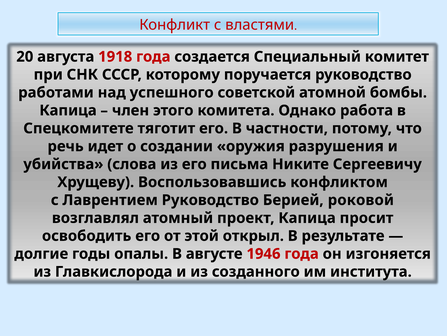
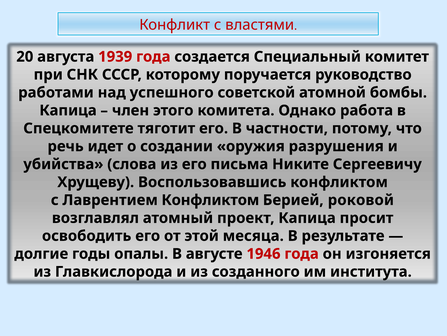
1918: 1918 -> 1939
Лаврентием Руководство: Руководство -> Конфликтом
открыл: открыл -> месяца
